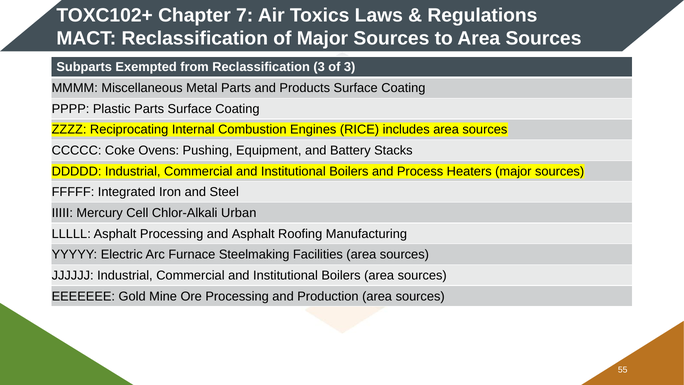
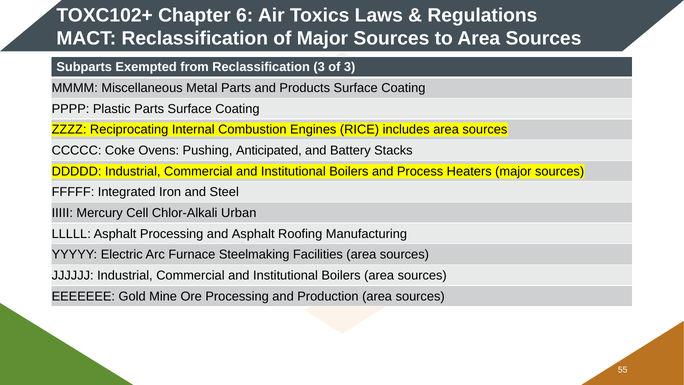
7: 7 -> 6
Equipment: Equipment -> Anticipated
